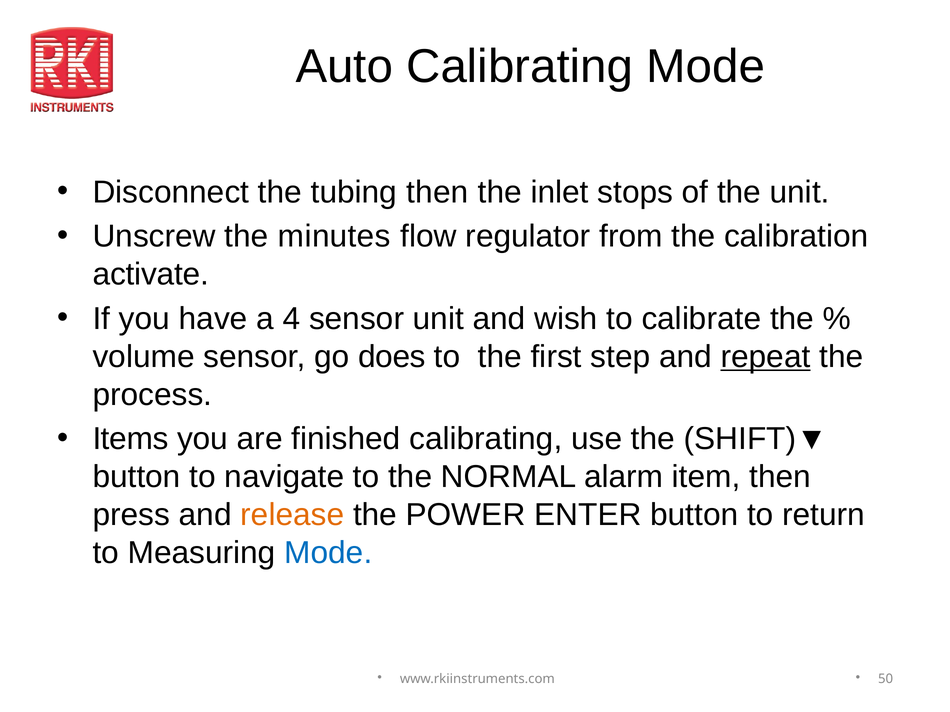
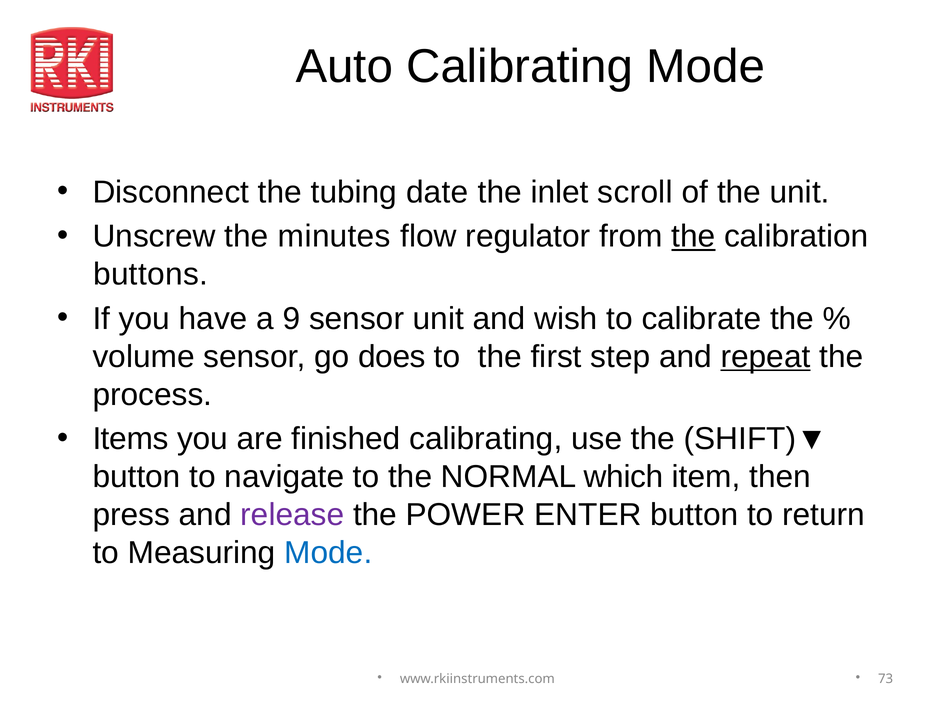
tubing then: then -> date
stops: stops -> scroll
the at (693, 237) underline: none -> present
activate: activate -> buttons
4: 4 -> 9
alarm: alarm -> which
release colour: orange -> purple
50: 50 -> 73
